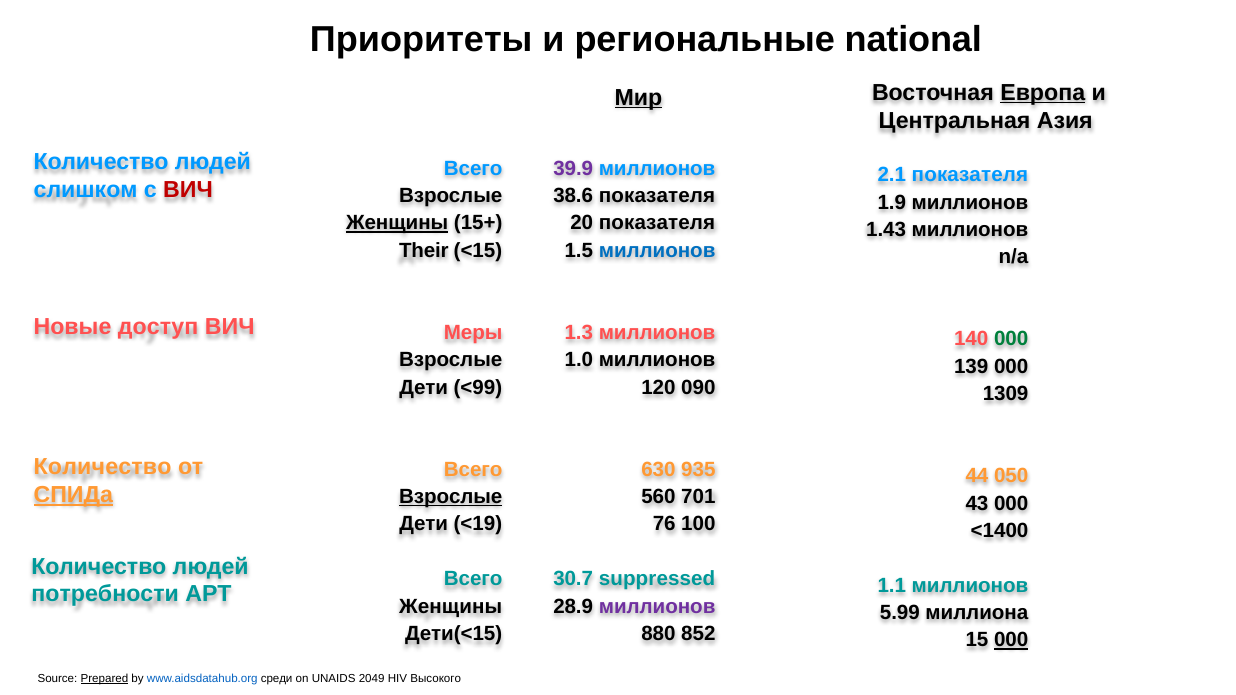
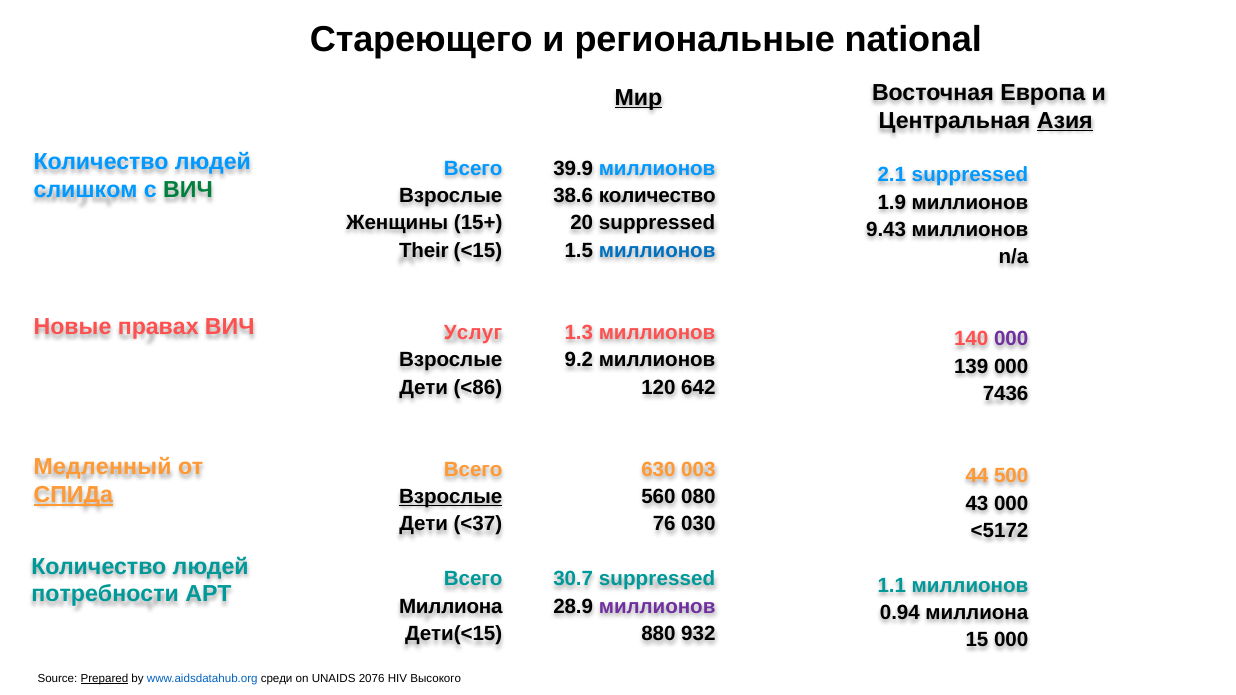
Приоритеты: Приоритеты -> Стареющего
Европа underline: present -> none
Азия underline: none -> present
39.9 colour: purple -> black
2.1 показателя: показателя -> suppressed
ВИЧ at (188, 190) colour: red -> green
38.6 показателя: показателя -> количество
Женщины at (397, 223) underline: present -> none
20 показателя: показателя -> suppressed
1.43: 1.43 -> 9.43
доступ: доступ -> правах
Меры: Меры -> Услуг
000 at (1011, 339) colour: green -> purple
1.0: 1.0 -> 9.2
<99: <99 -> <86
090: 090 -> 642
1309: 1309 -> 7436
Количество at (103, 467): Количество -> Медленный
935: 935 -> 003
050: 050 -> 500
701: 701 -> 080
<19: <19 -> <37
100: 100 -> 030
<1400: <1400 -> <5172
Женщины at (451, 606): Женщины -> Миллиона
5.99: 5.99 -> 0.94
852: 852 -> 932
000 at (1011, 640) underline: present -> none
2049: 2049 -> 2076
